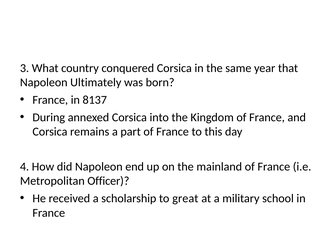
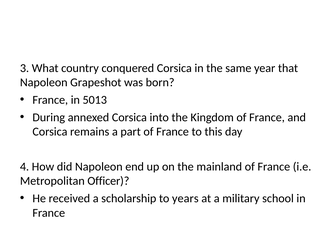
Ultimately: Ultimately -> Grapeshot
8137: 8137 -> 5013
great: great -> years
